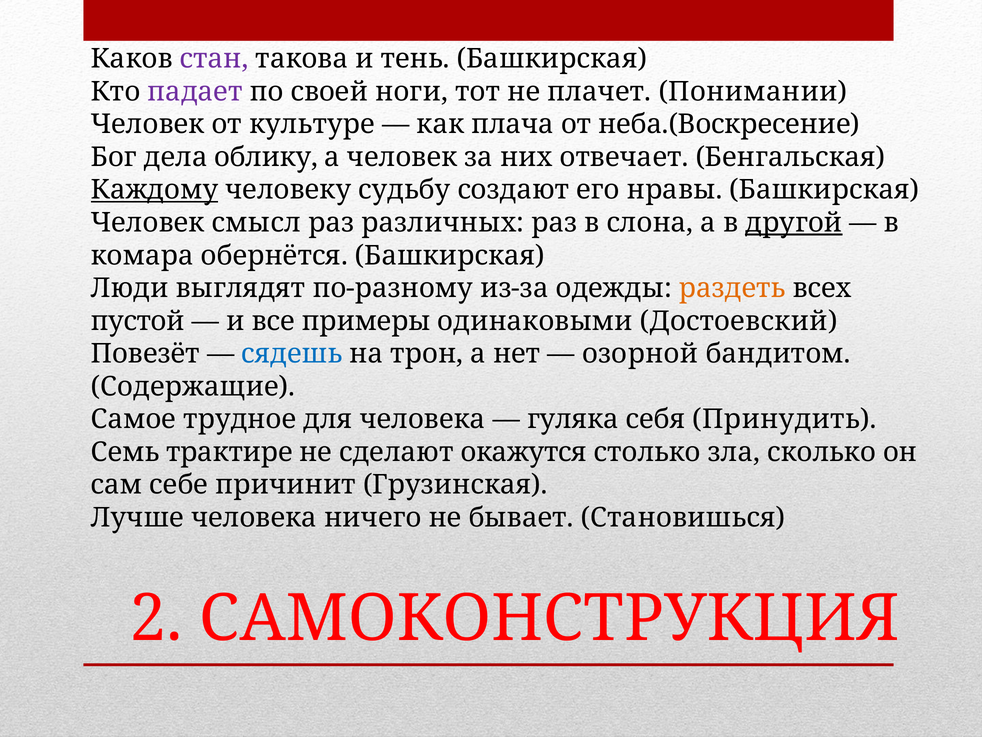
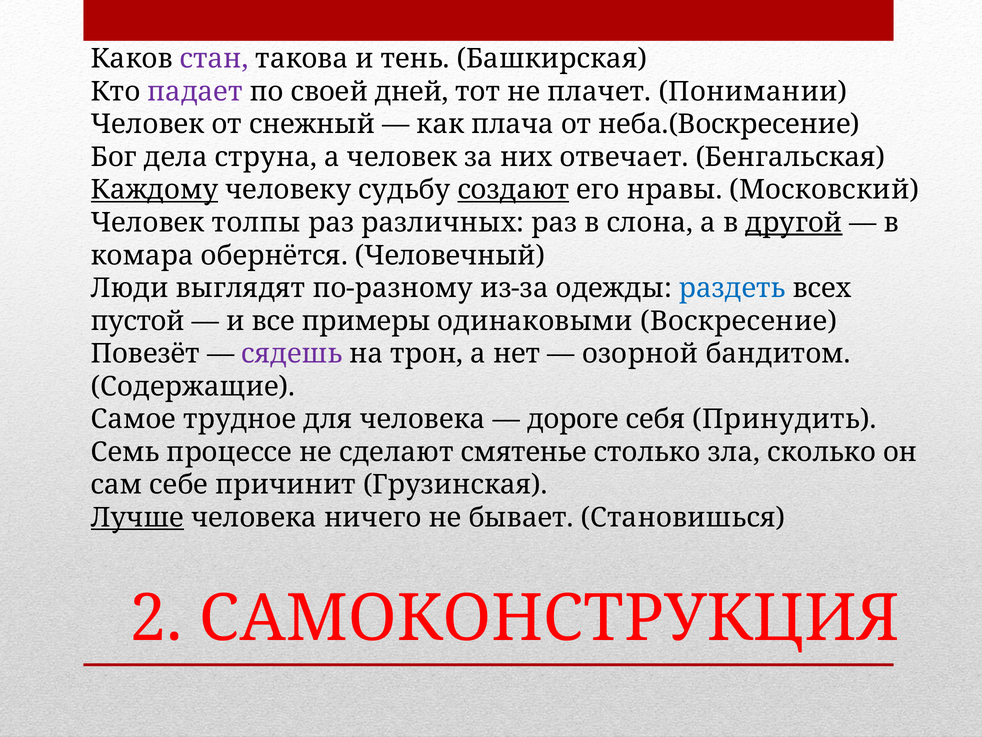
ноги: ноги -> дней
культуре: культуре -> снежный
облику: облику -> струна
создают underline: none -> present
нравы Башкирская: Башкирская -> Московский
смысл: смысл -> толпы
обернётся Башкирская: Башкирская -> Человечный
раздеть colour: orange -> blue
Достоевский: Достоевский -> Воскресение
сядешь colour: blue -> purple
гуляка: гуляка -> дороге
трактире: трактире -> процессе
окажутся: окажутся -> смятенье
Лучше underline: none -> present
